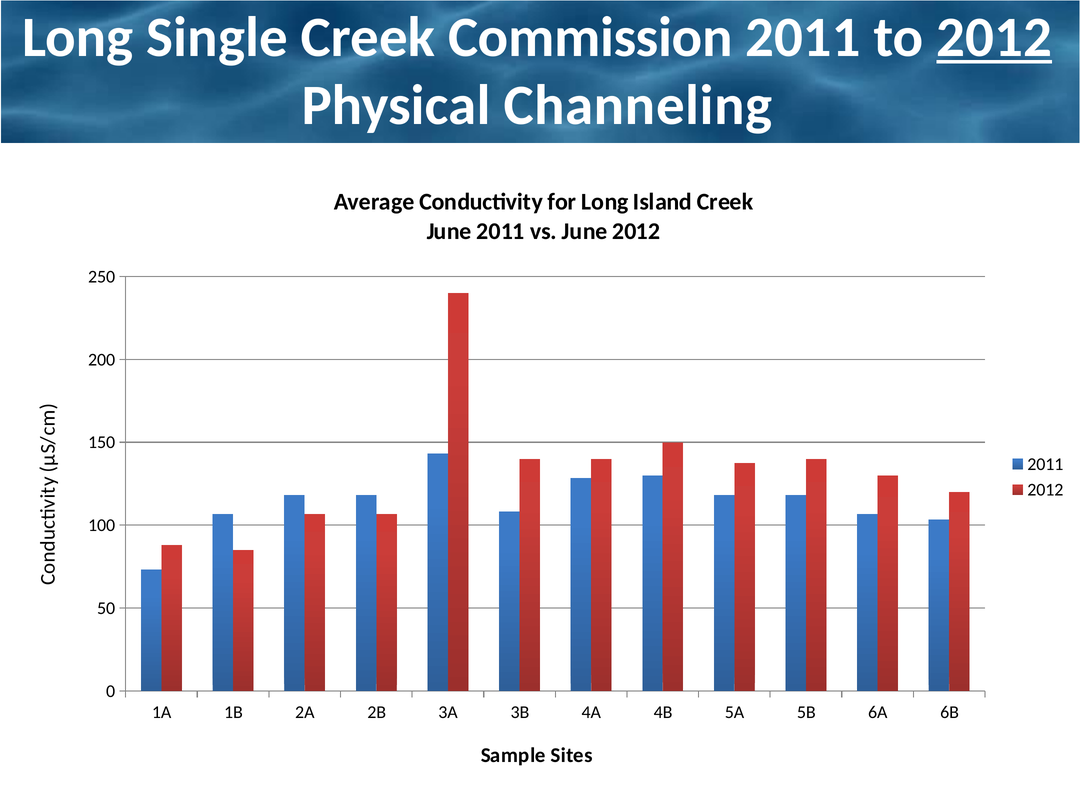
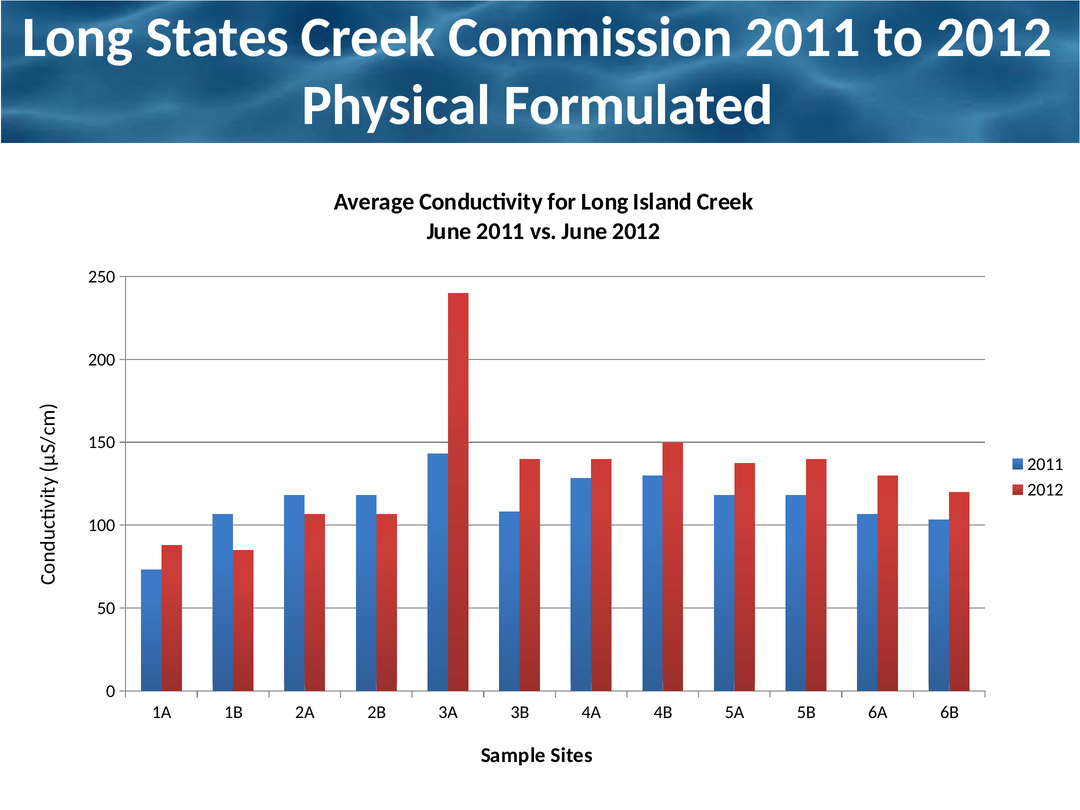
Single: Single -> States
2012 at (994, 37) underline: present -> none
Channeling: Channeling -> Formulated
